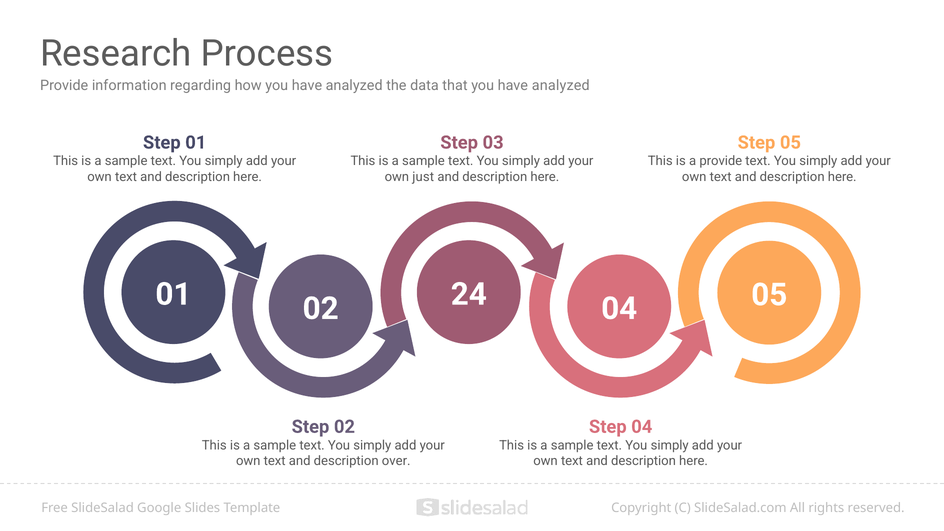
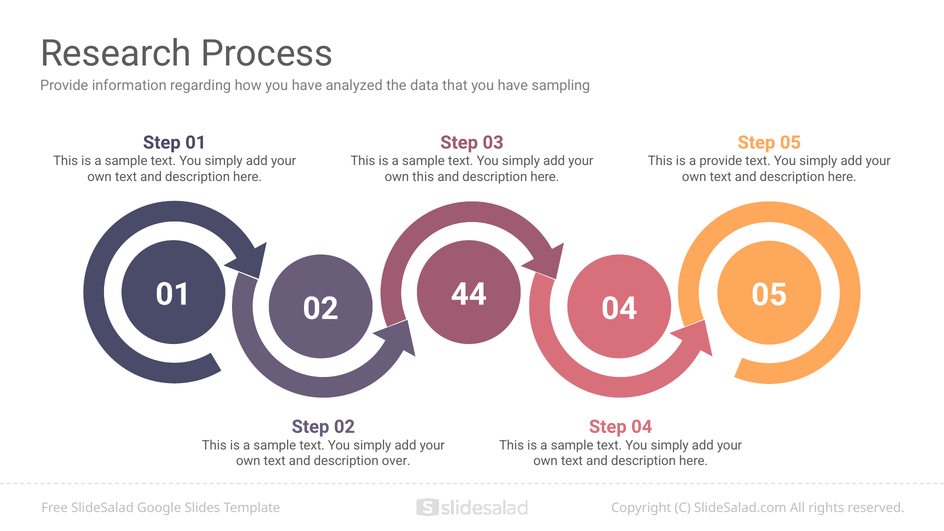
that you have analyzed: analyzed -> sampling
own just: just -> this
24: 24 -> 44
